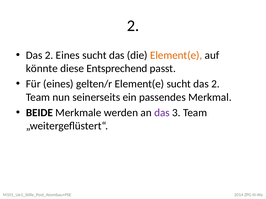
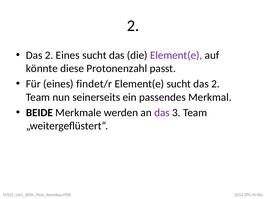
Element(e at (176, 55) colour: orange -> purple
Entsprechend: Entsprechend -> Protonenzahl
gelten/r: gelten/r -> findet/r
